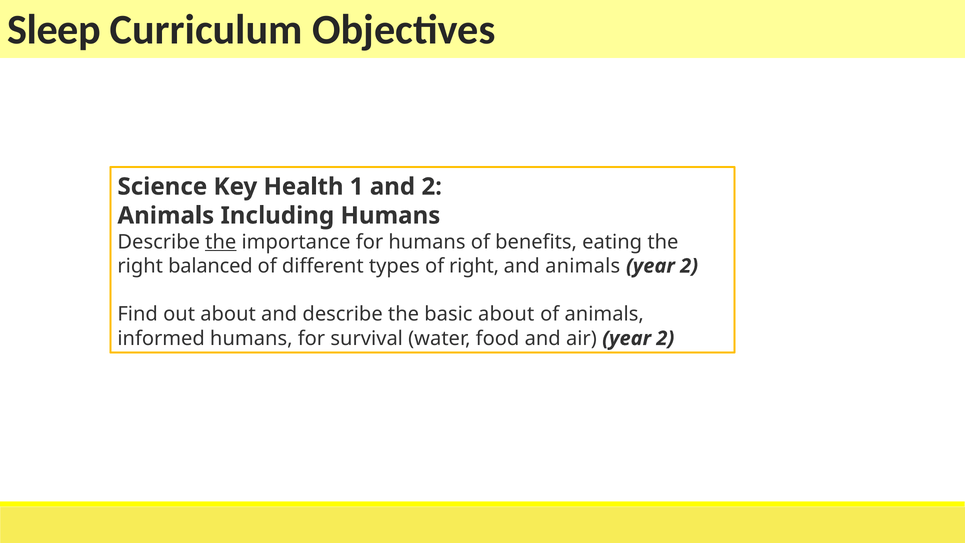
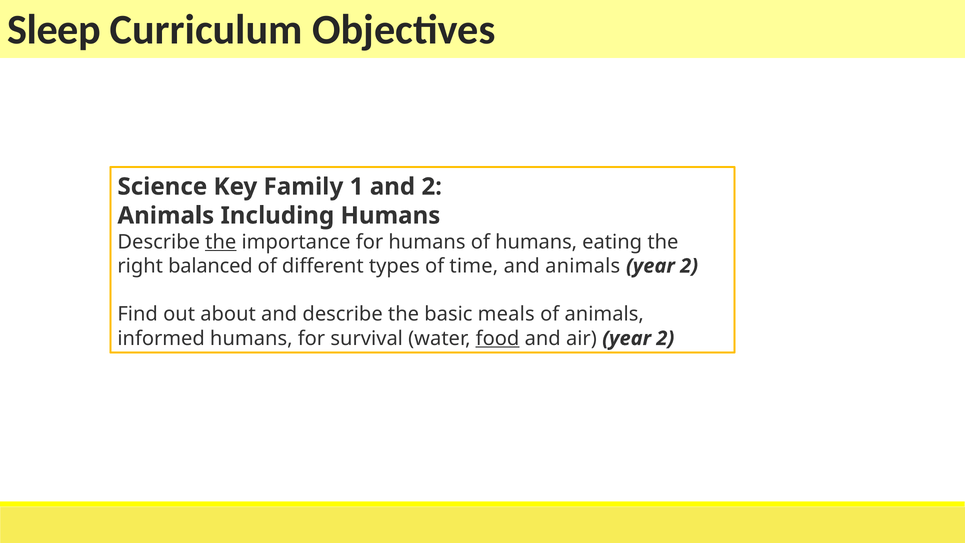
Health: Health -> Family
of benefits: benefits -> humans
of right: right -> time
basic about: about -> meals
food underline: none -> present
